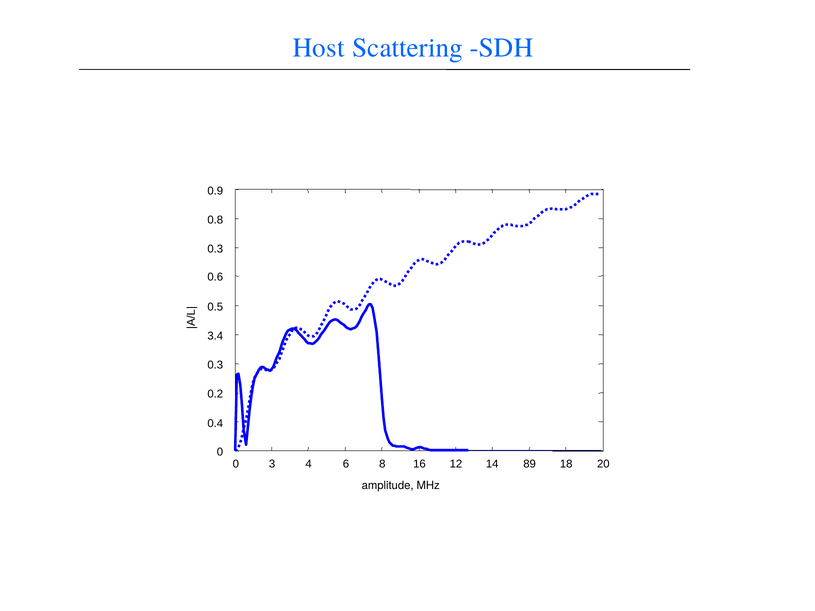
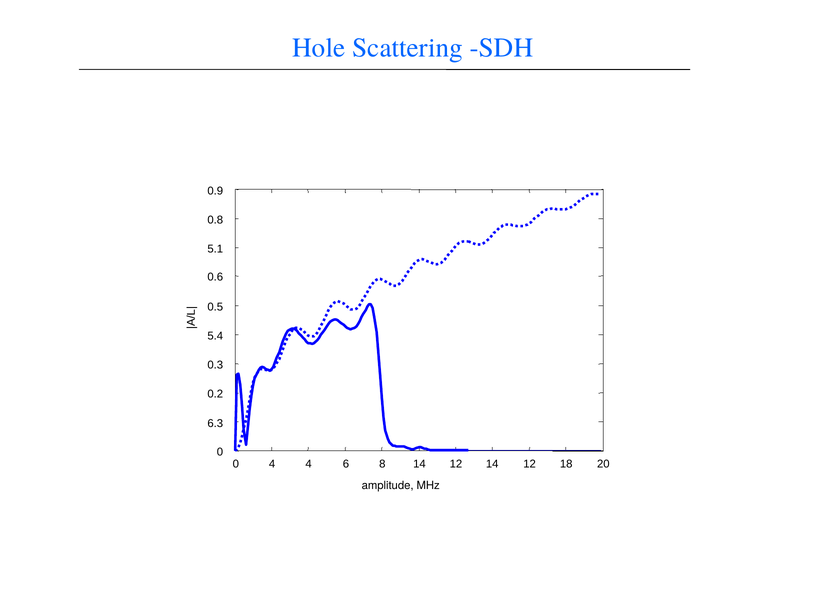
Host: Host -> Hole
0.3 at (215, 249): 0.3 -> 5.1
3.4: 3.4 -> 5.4
0.4: 0.4 -> 6.3
0 3: 3 -> 4
8 16: 16 -> 14
12 14 89: 89 -> 12
